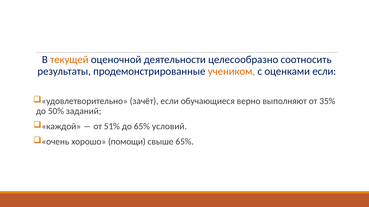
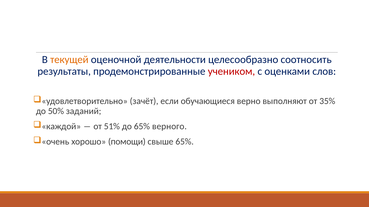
учеником colour: orange -> red
оценками если: если -> слов
условий: условий -> верного
